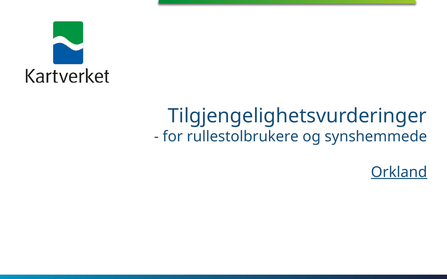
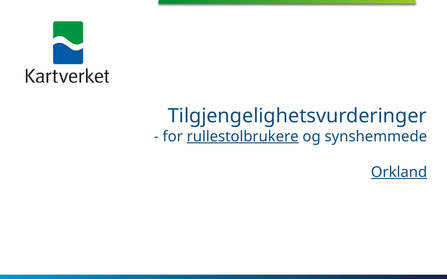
rullestolbrukere underline: none -> present
